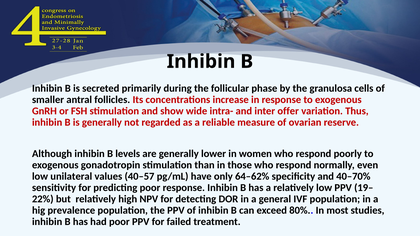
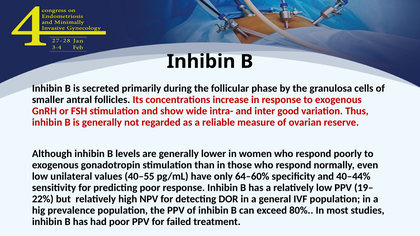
offer: offer -> good
40–57: 40–57 -> 40–55
64–62%: 64–62% -> 64–60%
40–70%: 40–70% -> 40–44%
